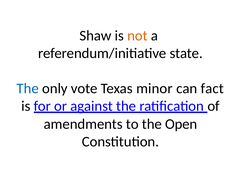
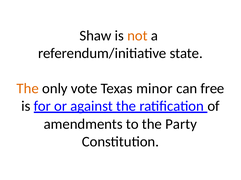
The at (28, 89) colour: blue -> orange
fact: fact -> free
Open: Open -> Party
